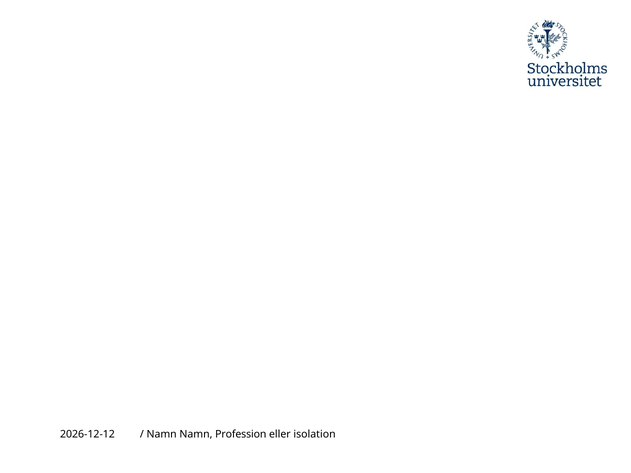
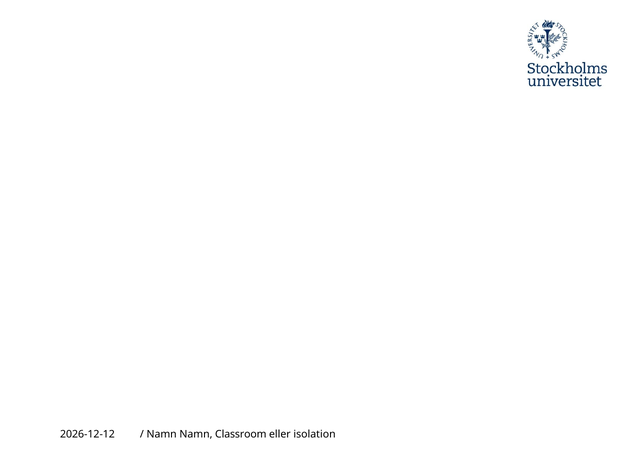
Profession: Profession -> Classroom
